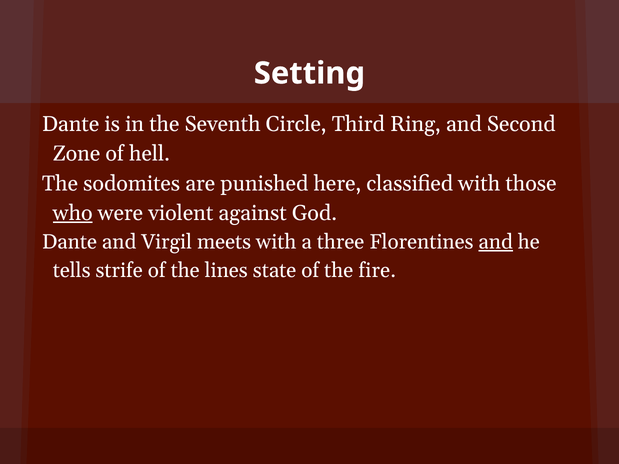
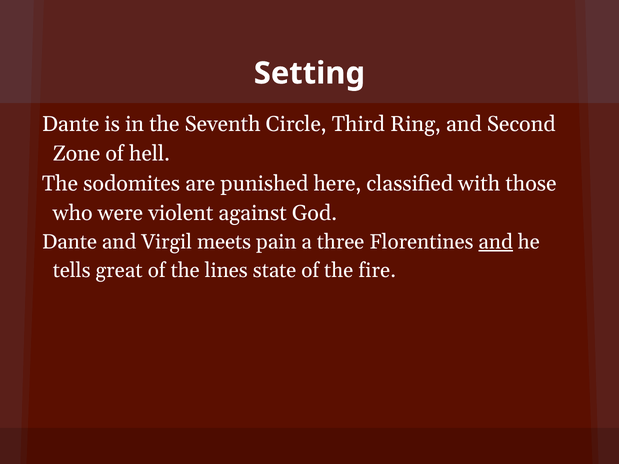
who underline: present -> none
meets with: with -> pain
strife: strife -> great
